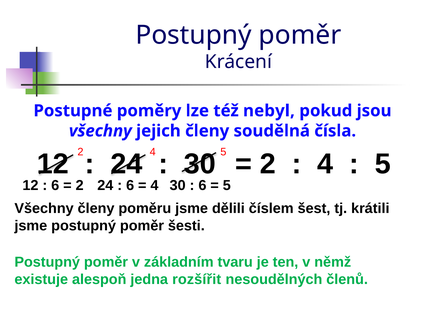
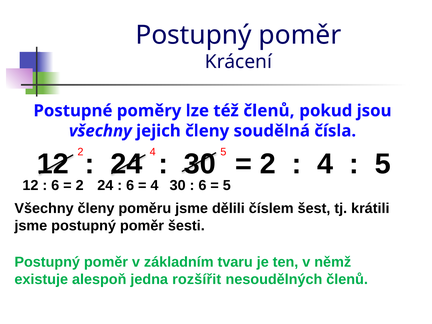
též nebyl: nebyl -> členů
